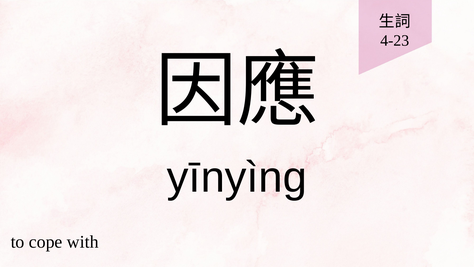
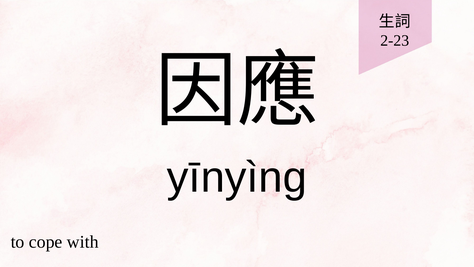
4-23: 4-23 -> 2-23
